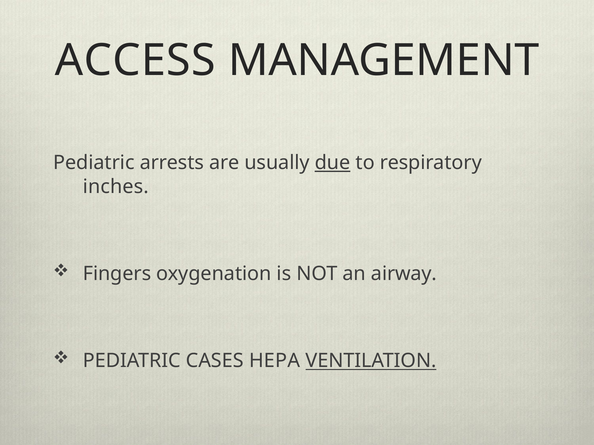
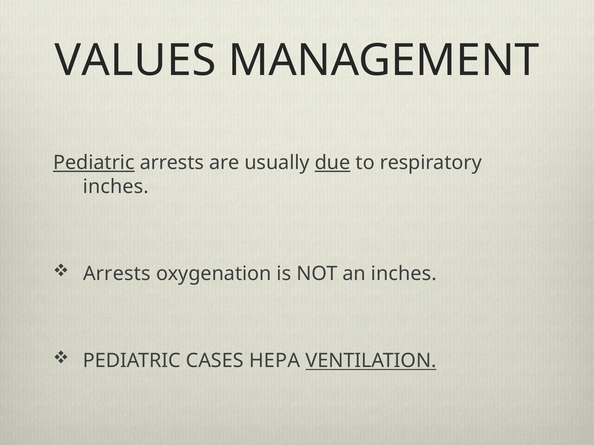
ACCESS: ACCESS -> VALUES
Pediatric at (94, 163) underline: none -> present
Fingers at (117, 274): Fingers -> Arrests
an airway: airway -> inches
